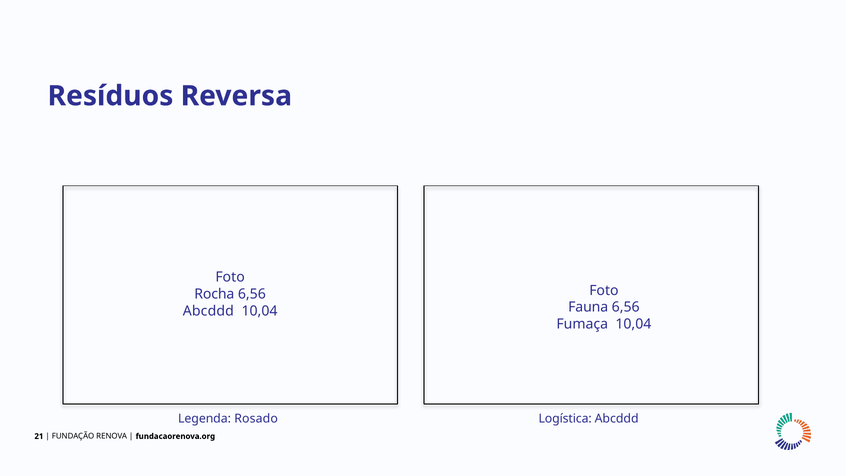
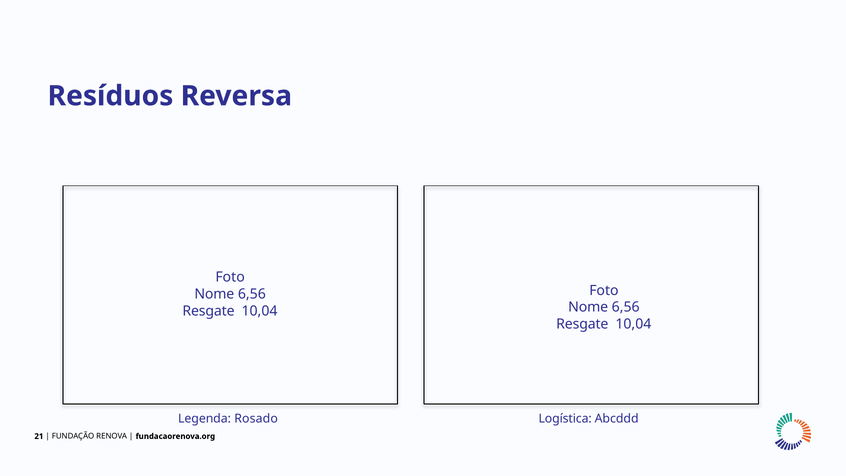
Rocha at (214, 294): Rocha -> Nome
Fauna at (588, 307): Fauna -> Nome
Abcddd at (208, 311): Abcddd -> Resgate
Fumaça at (582, 324): Fumaça -> Resgate
